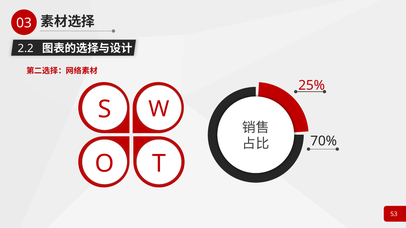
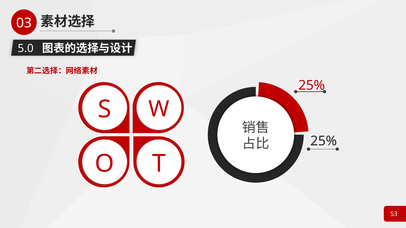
2.2: 2.2 -> 5.0
70% at (324, 141): 70% -> 25%
